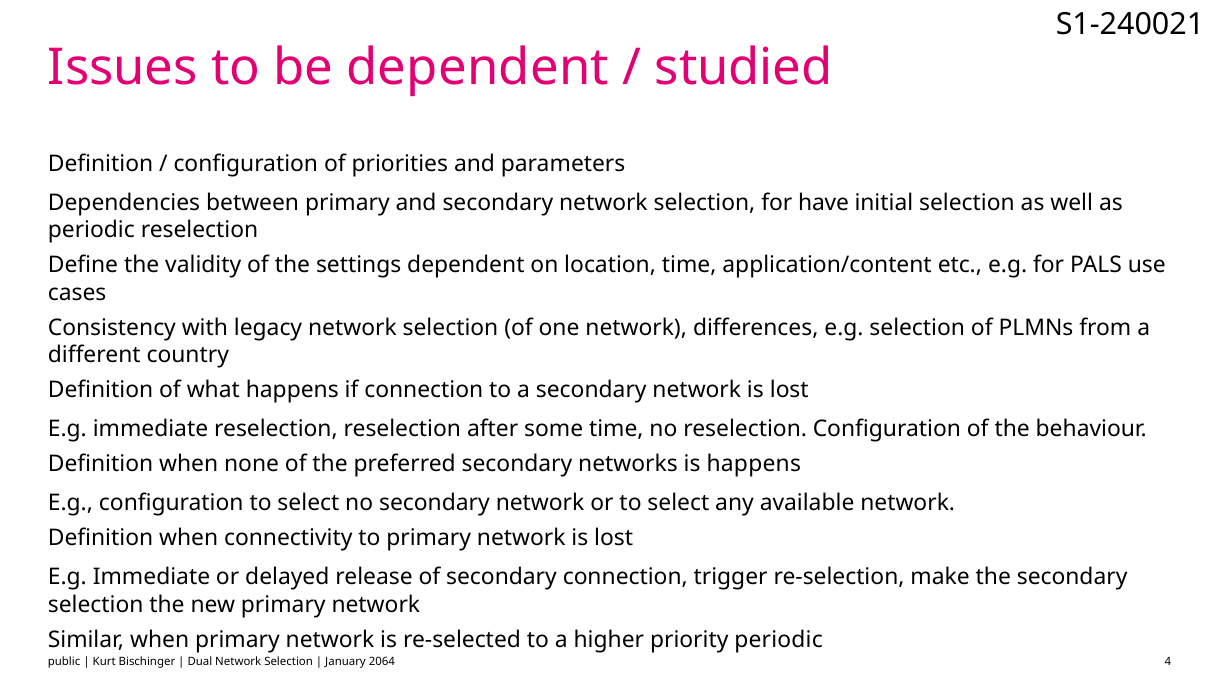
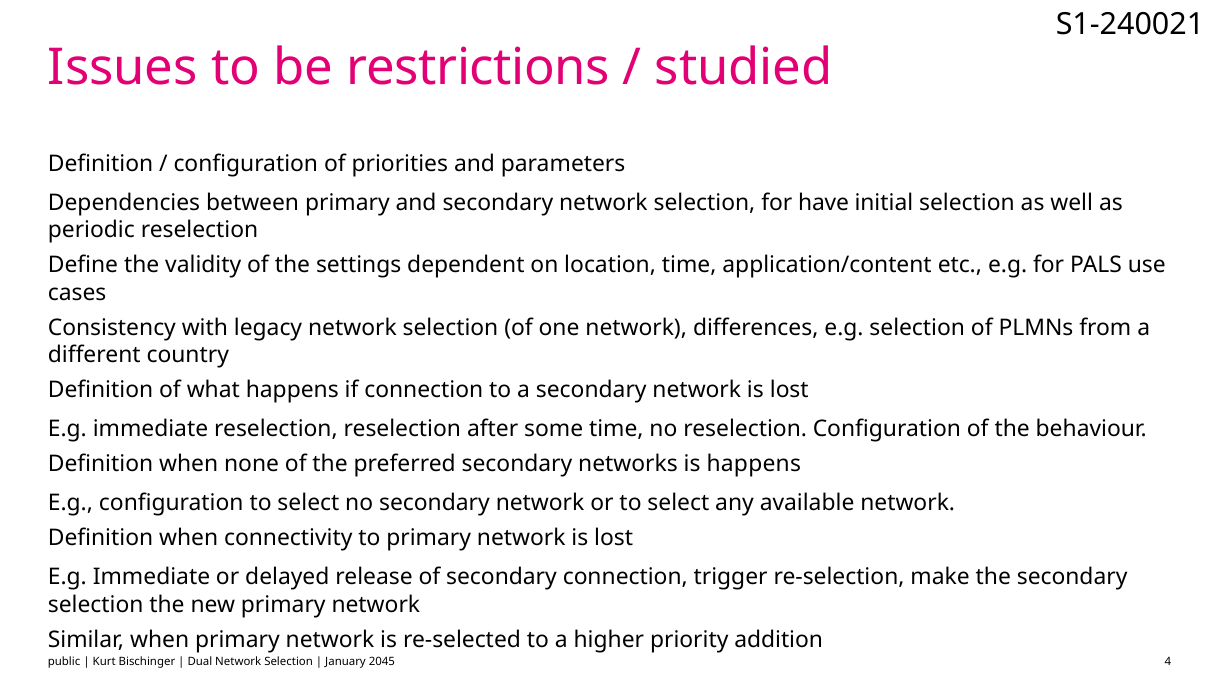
be dependent: dependent -> restrictions
priority periodic: periodic -> addition
2064: 2064 -> 2045
